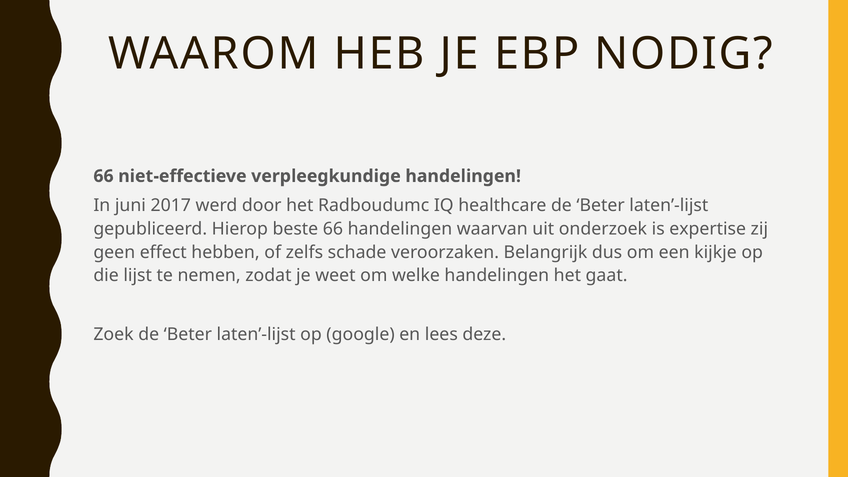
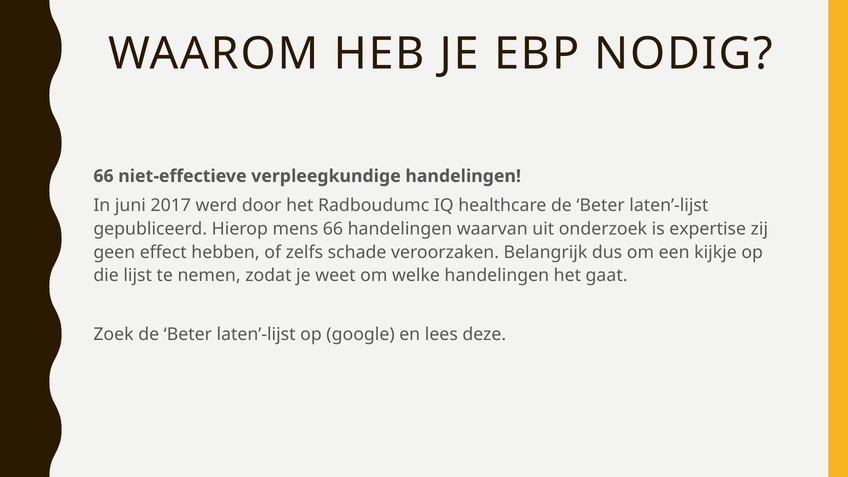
beste: beste -> mens
